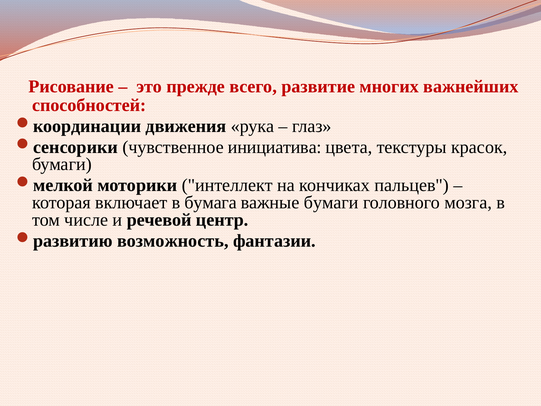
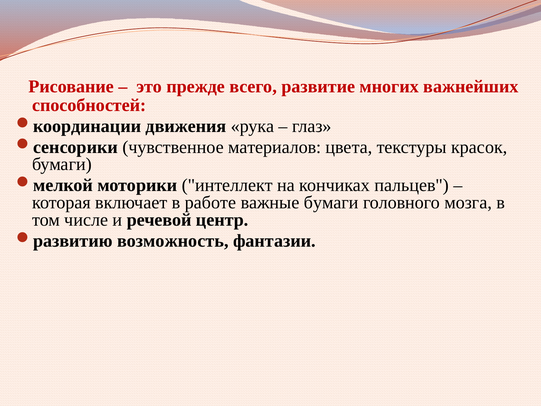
инициатива: инициатива -> материалов
бумага: бумага -> работе
